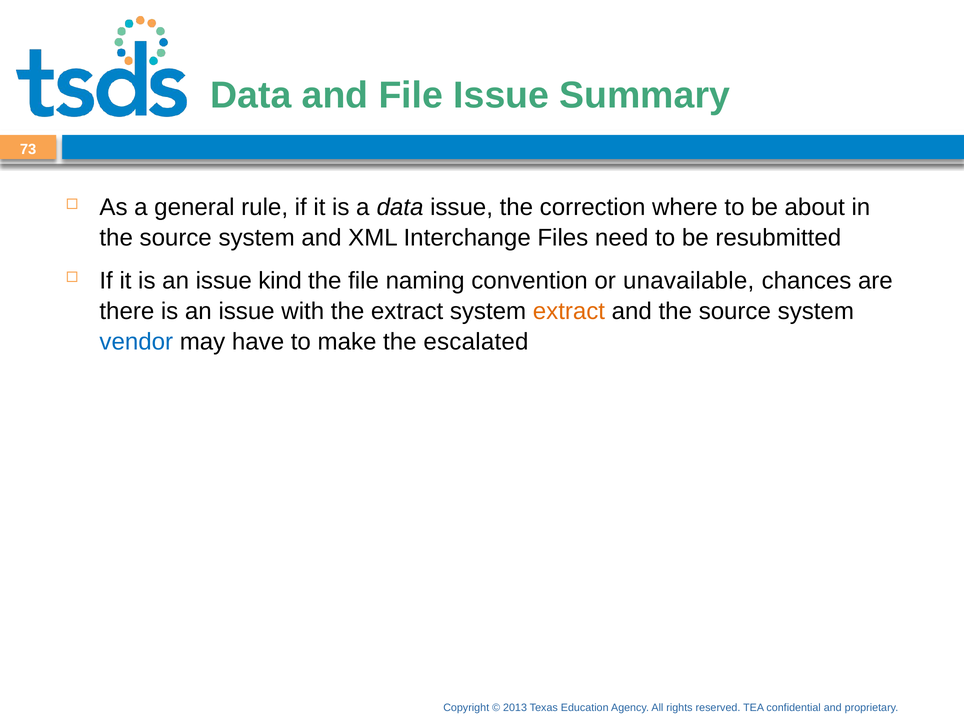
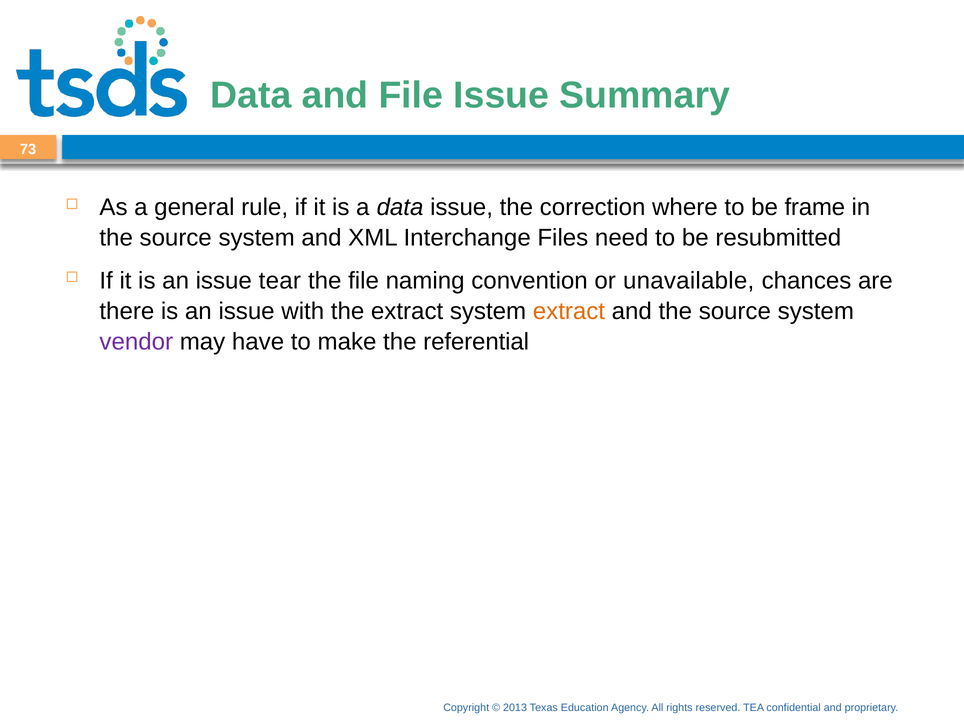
about: about -> frame
kind: kind -> tear
vendor colour: blue -> purple
escalated: escalated -> referential
